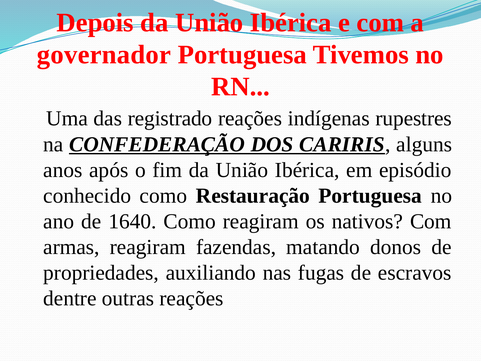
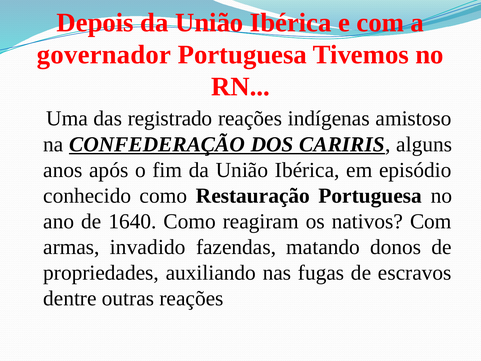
rupestres: rupestres -> amistoso
armas reagiram: reagiram -> invadido
